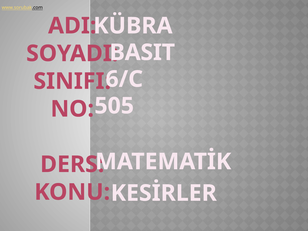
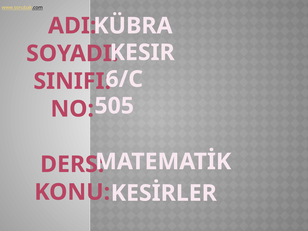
BASIT: BASIT -> KESIR
